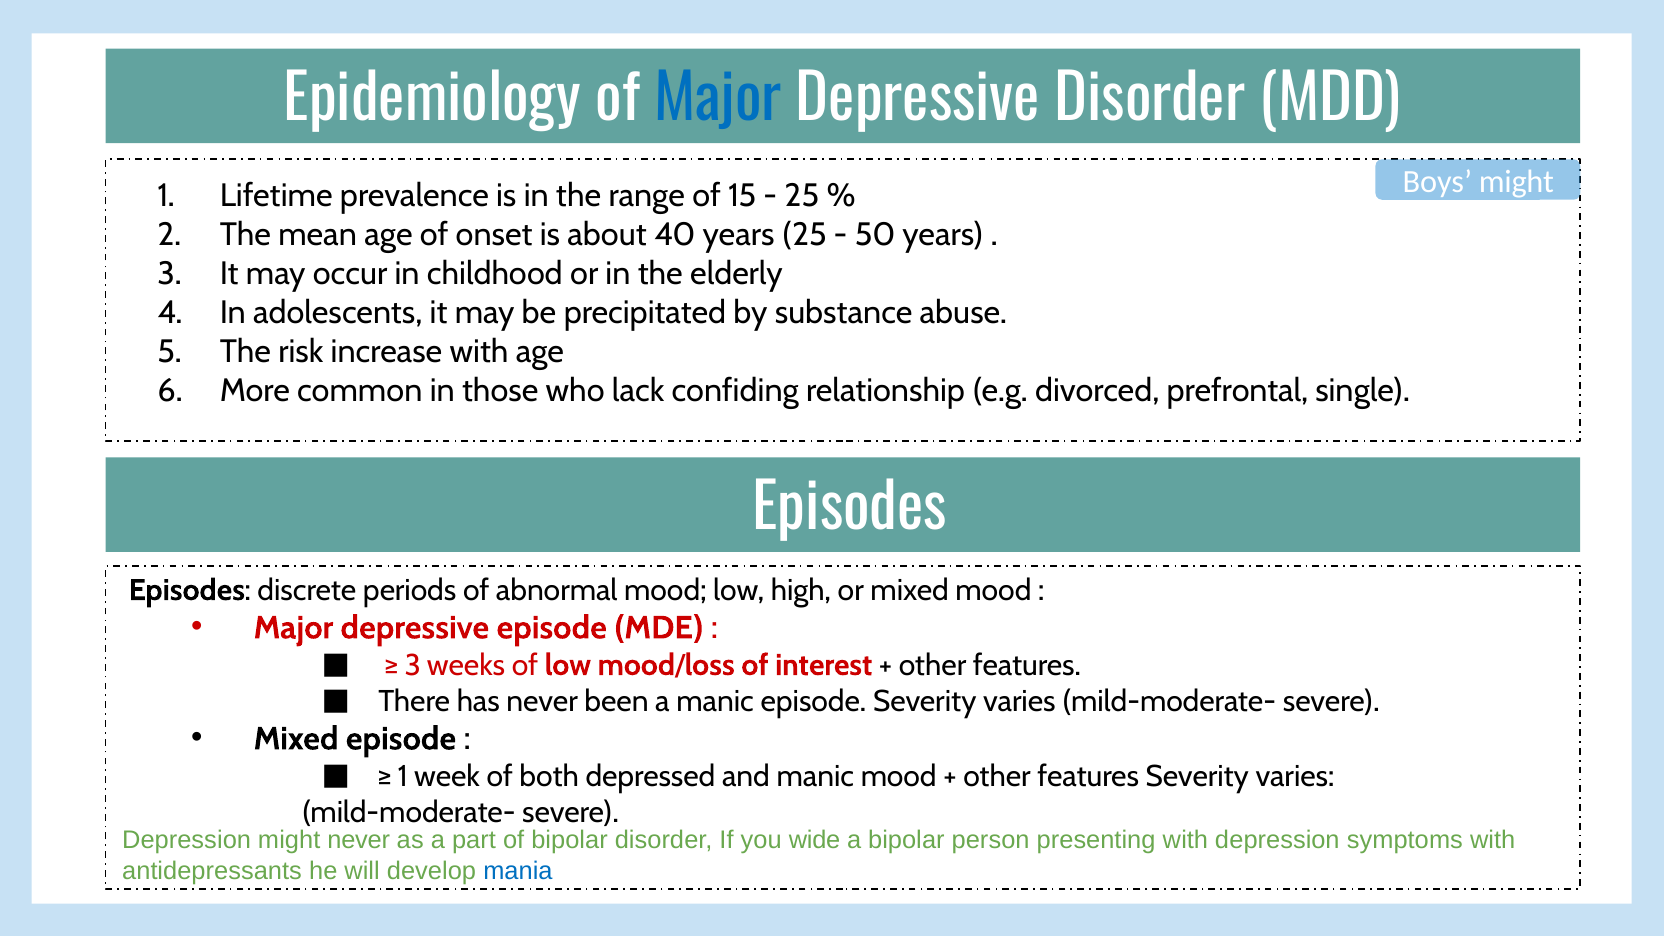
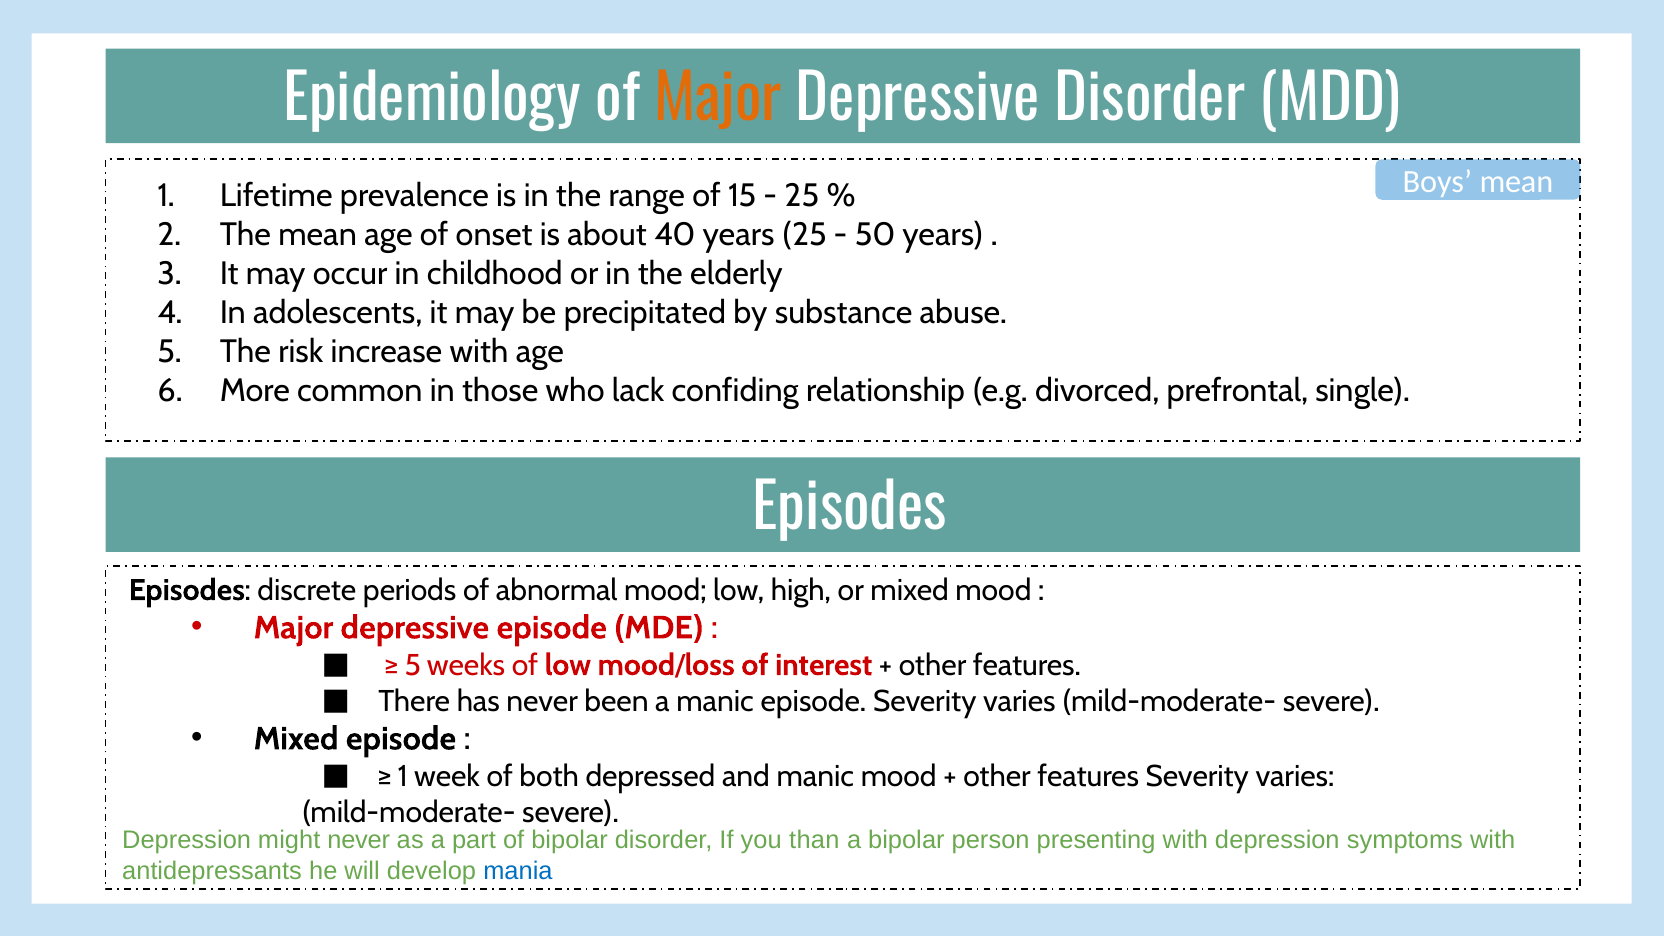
Major at (718, 100) colour: blue -> orange
Boys might: might -> mean
3 at (413, 665): 3 -> 5
wide: wide -> than
